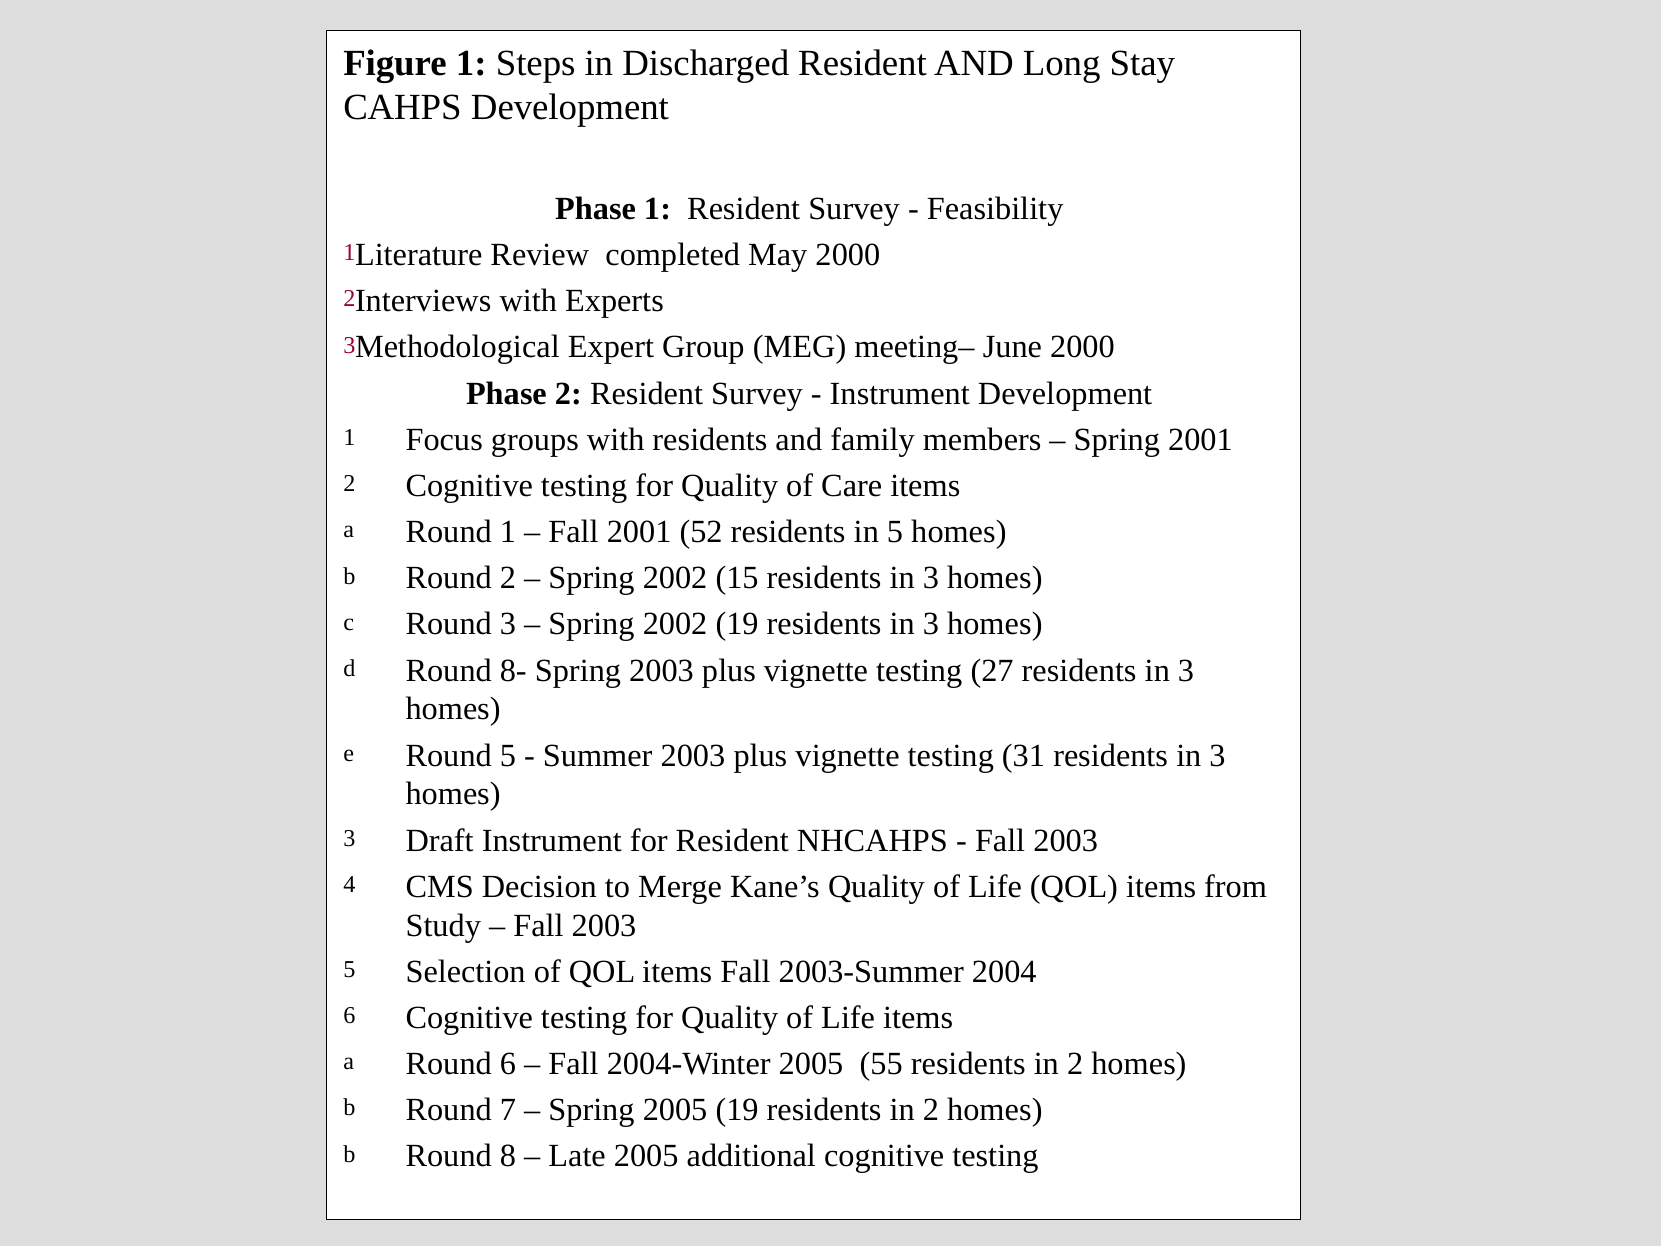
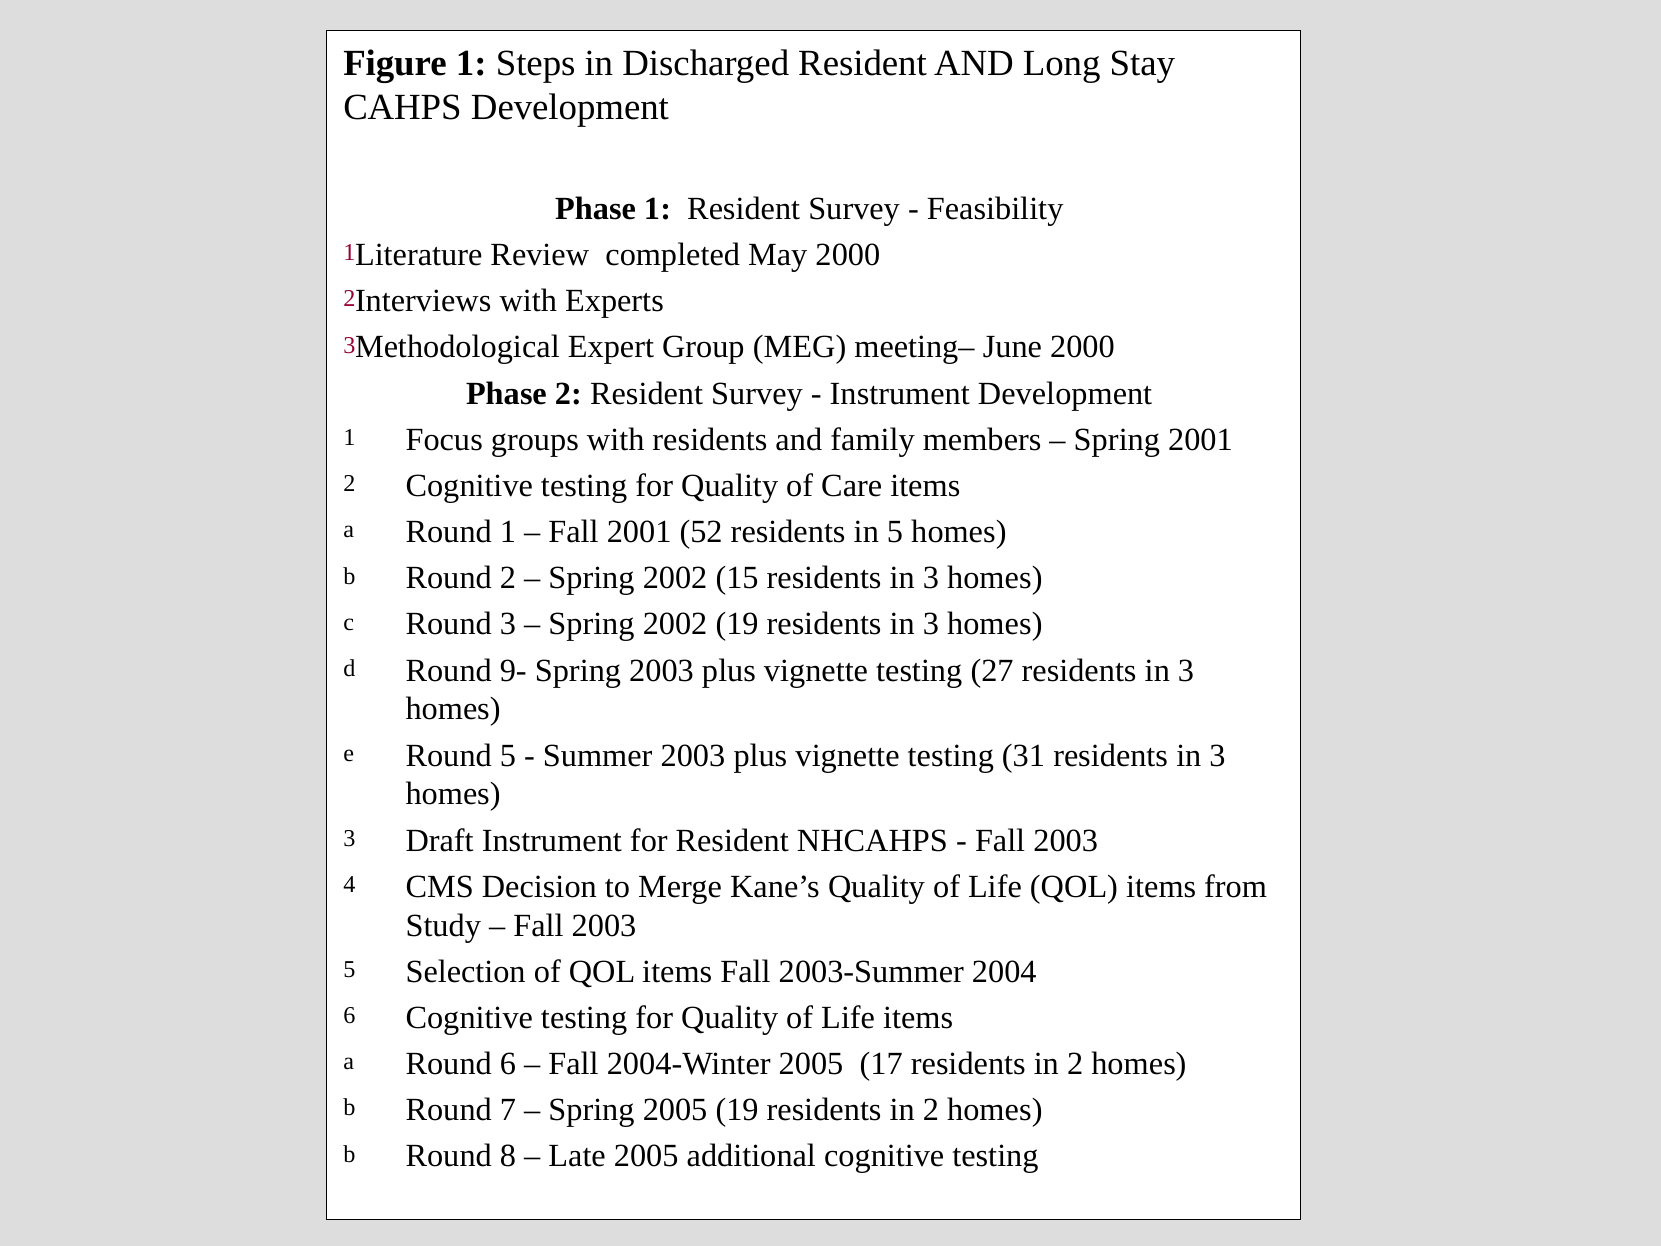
8-: 8- -> 9-
55: 55 -> 17
